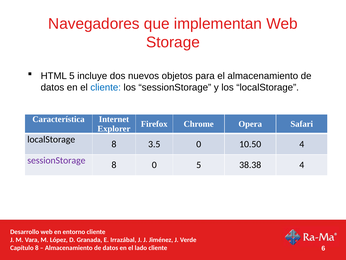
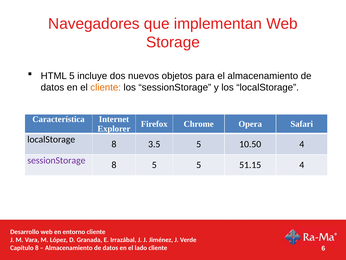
cliente at (106, 87) colour: blue -> orange
3.5 0: 0 -> 5
8 0: 0 -> 5
38.38: 38.38 -> 51.15
